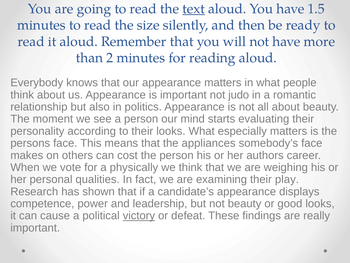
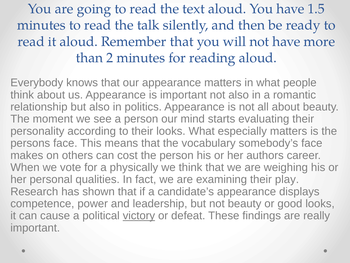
text underline: present -> none
size: size -> talk
not judo: judo -> also
appliances: appliances -> vocabulary
